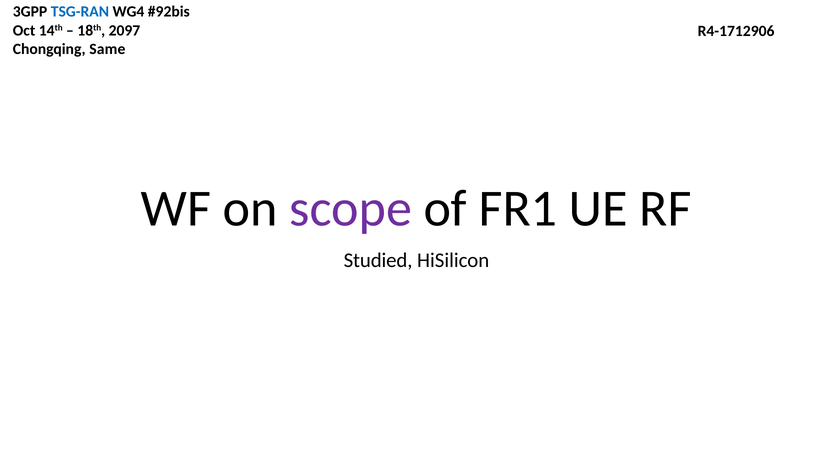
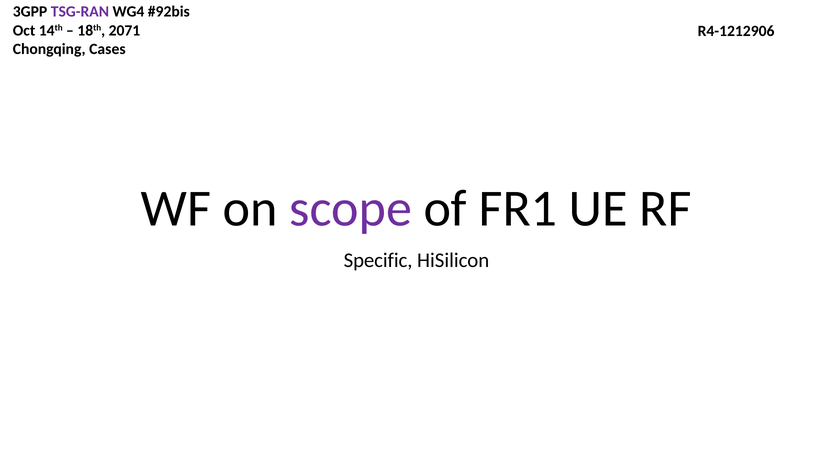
TSG-RAN colour: blue -> purple
2097: 2097 -> 2071
R4-1712906: R4-1712906 -> R4-1212906
Same: Same -> Cases
Studied: Studied -> Specific
